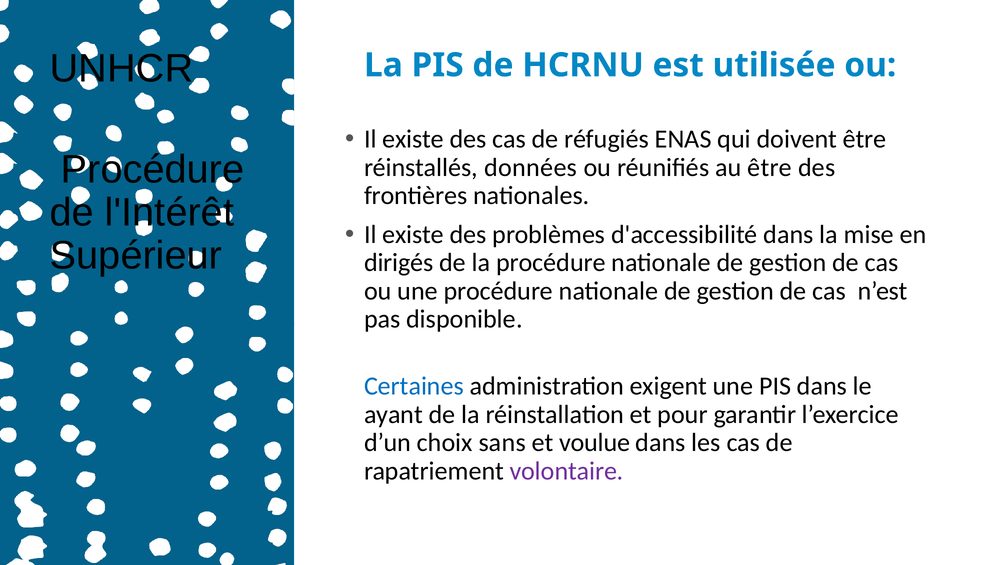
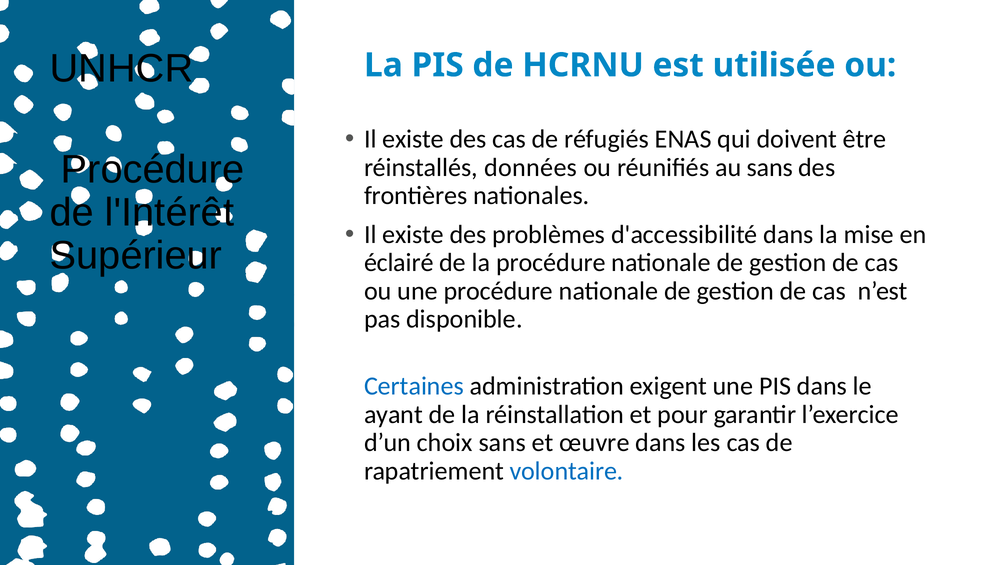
au être: être -> sans
dirigés: dirigés -> éclairé
voulue: voulue -> œuvre
volontaire colour: purple -> blue
